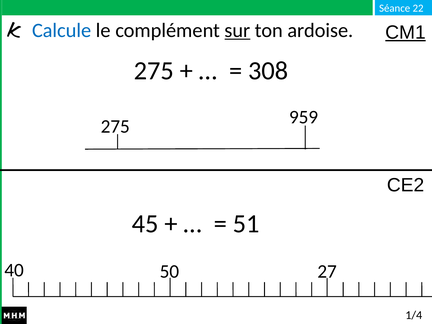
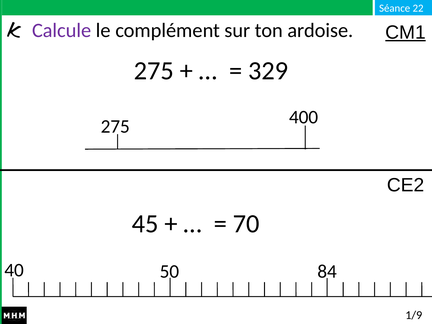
Calcule colour: blue -> purple
sur underline: present -> none
308: 308 -> 329
959: 959 -> 400
51: 51 -> 70
27: 27 -> 84
1/4: 1/4 -> 1/9
